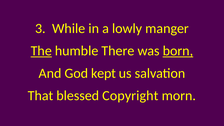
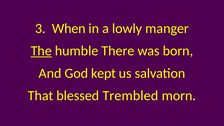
While: While -> When
born underline: present -> none
Copyright: Copyright -> Trembled
